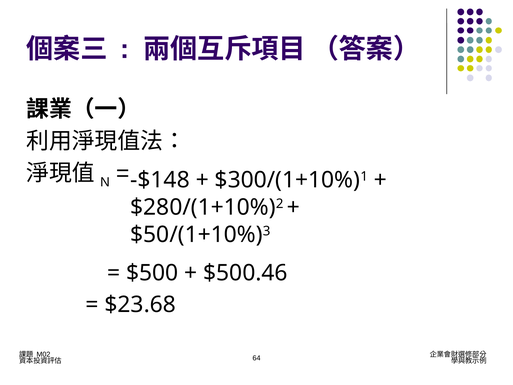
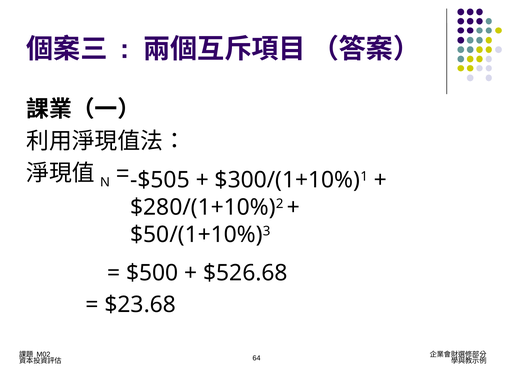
-$148: -$148 -> -$505
$500.46: $500.46 -> $526.68
